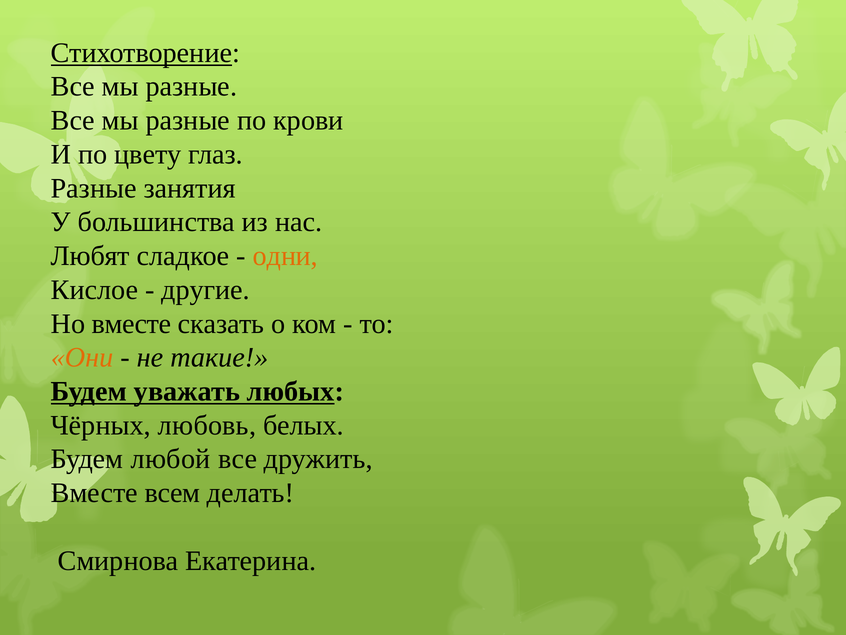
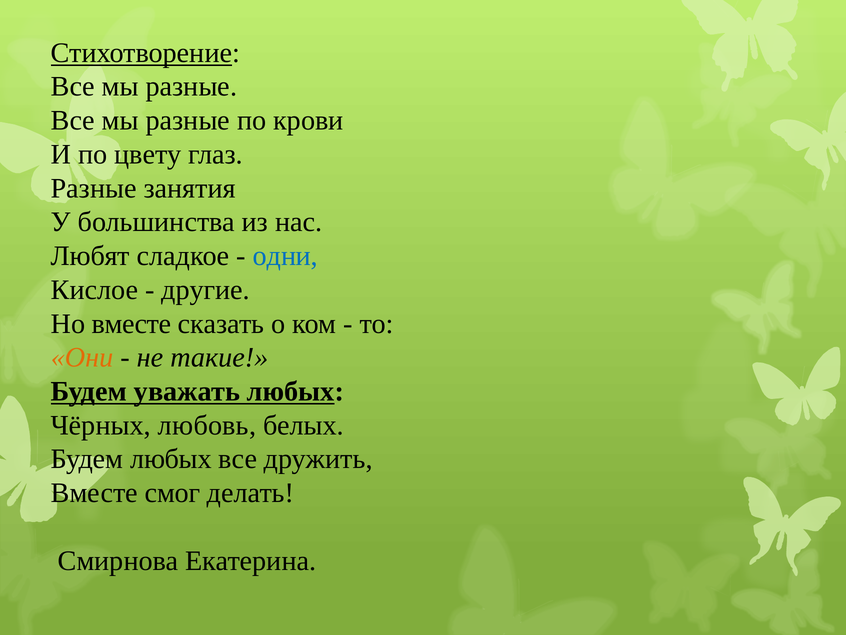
одни colour: orange -> blue
Будем любой: любой -> любых
всем: всем -> смог
